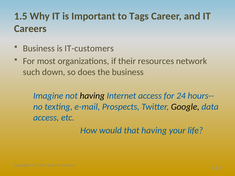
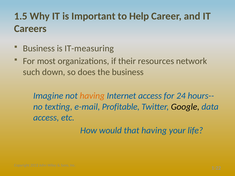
Tags: Tags -> Help
IT-customers: IT-customers -> IT-measuring
having at (92, 96) colour: black -> orange
Prospects: Prospects -> Profitable
